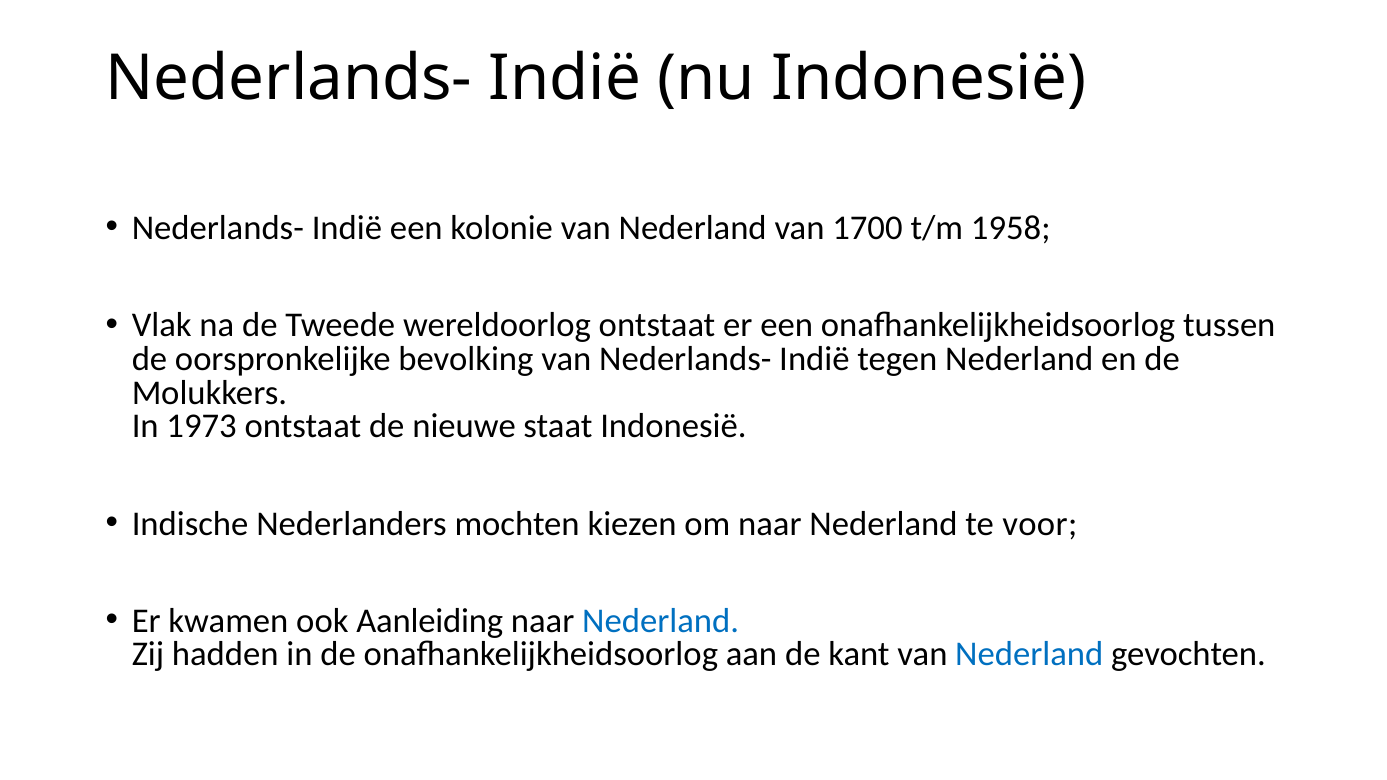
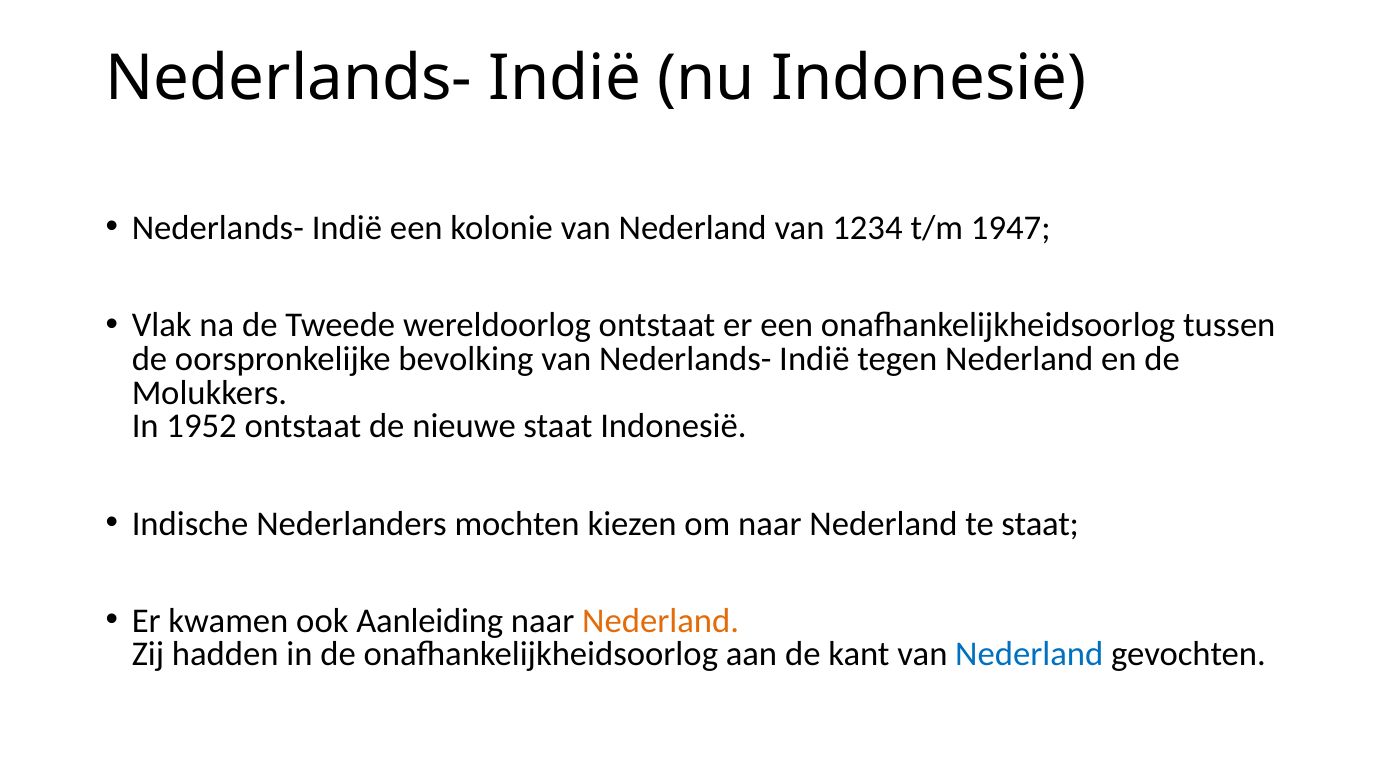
1700: 1700 -> 1234
1958: 1958 -> 1947
1973: 1973 -> 1952
te voor: voor -> staat
Nederland at (661, 621) colour: blue -> orange
